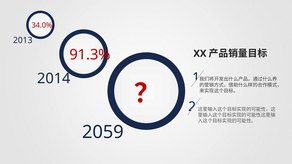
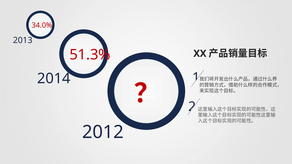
91.3%: 91.3% -> 51.3%
2059: 2059 -> 2012
